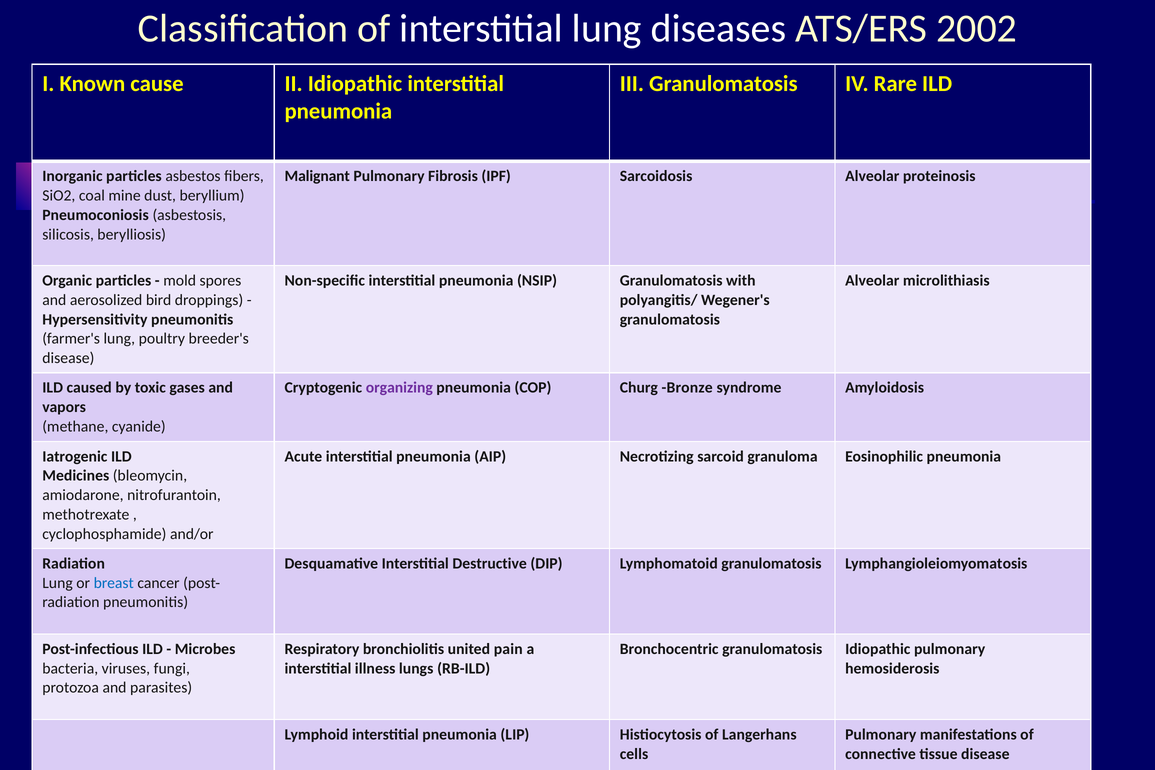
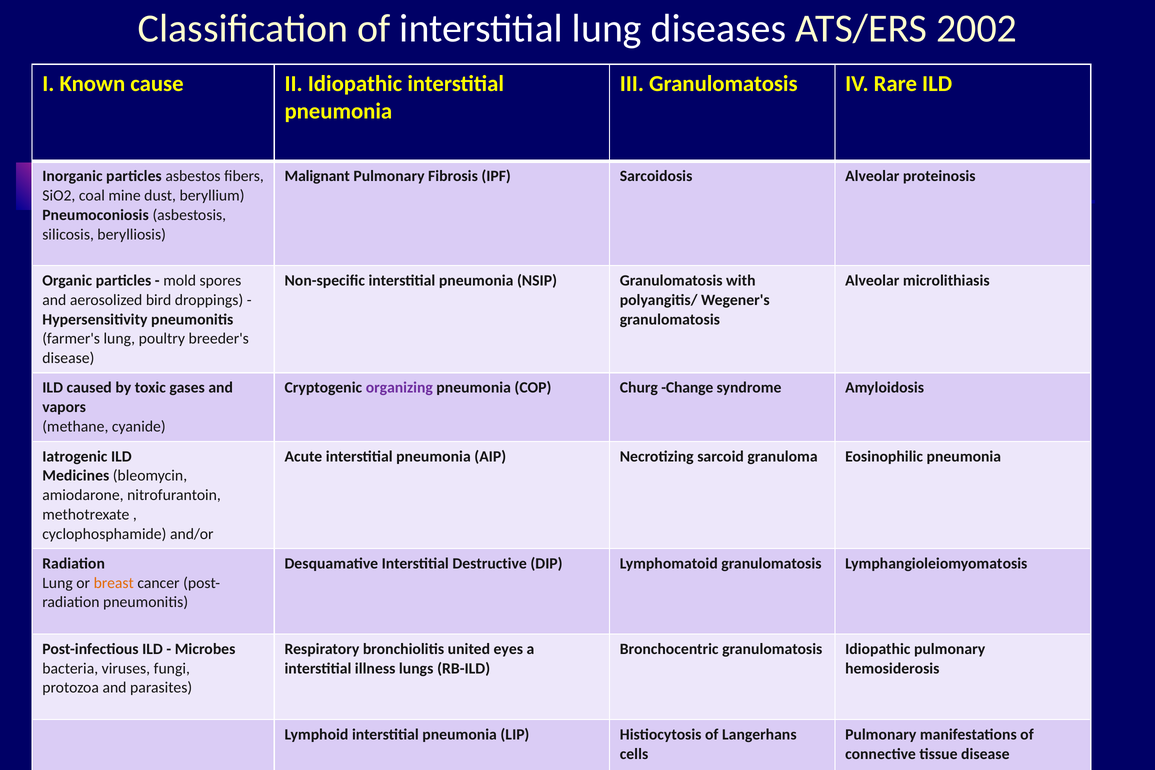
Bronze: Bronze -> Change
breast colour: blue -> orange
pain: pain -> eyes
